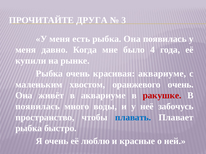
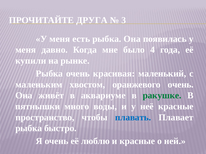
красивая аквариуме: аквариуме -> маленький
ракушке colour: red -> green
появилась at (38, 107): появилась -> пятнышки
неё забочусь: забочусь -> красные
